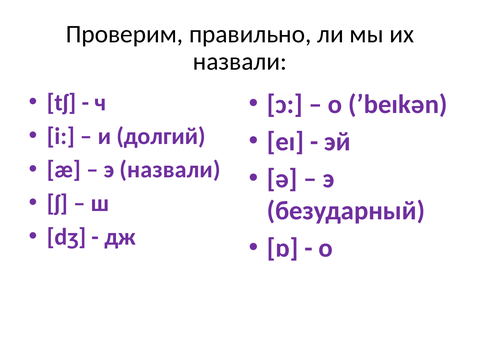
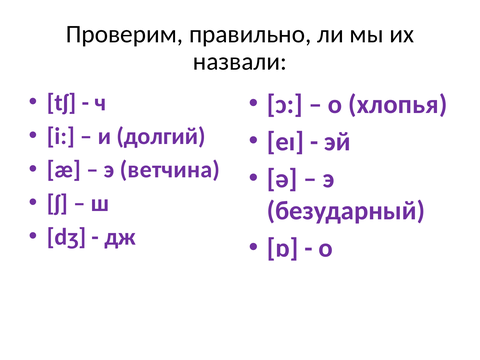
ʹbeıkən: ʹbeıkən -> хлопья
э назвали: назвали -> ветчина
